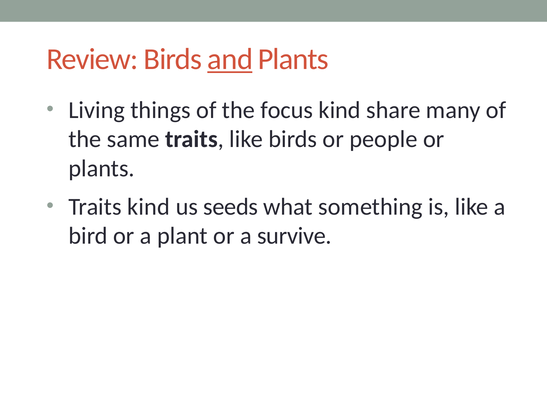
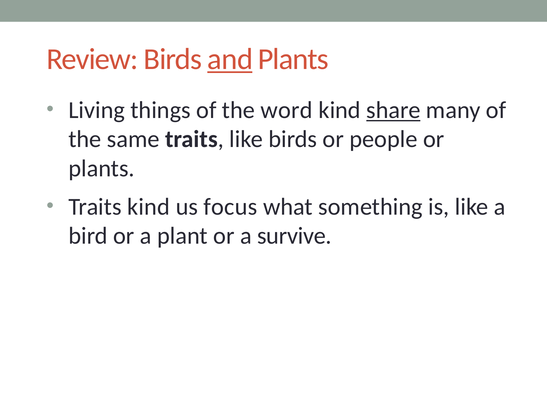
focus: focus -> word
share underline: none -> present
seeds: seeds -> focus
